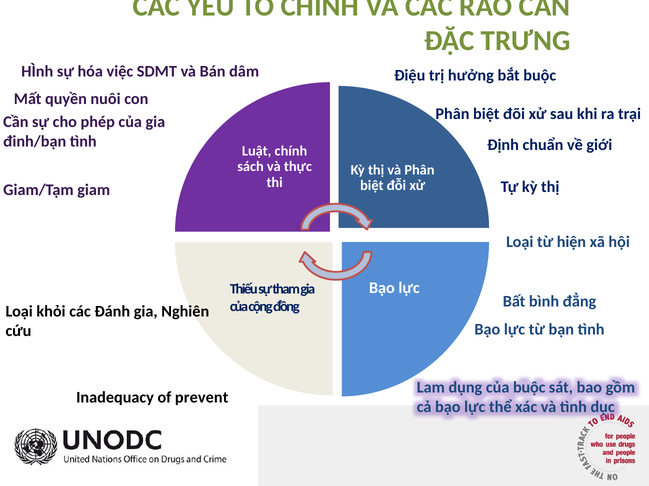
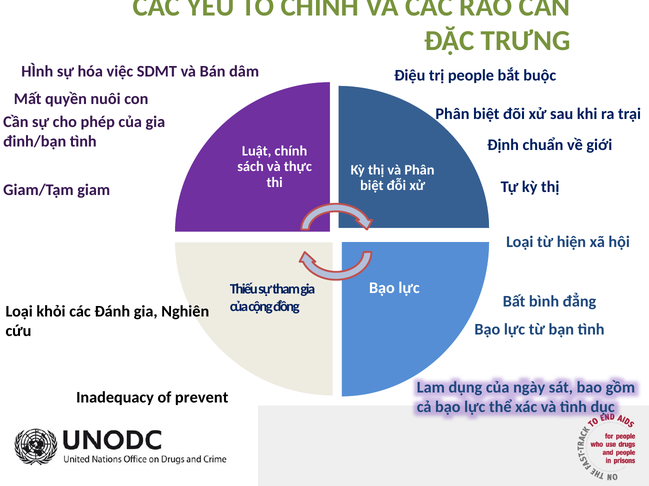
hưởng: hưởng -> people
của buộc: buộc -> ngày
